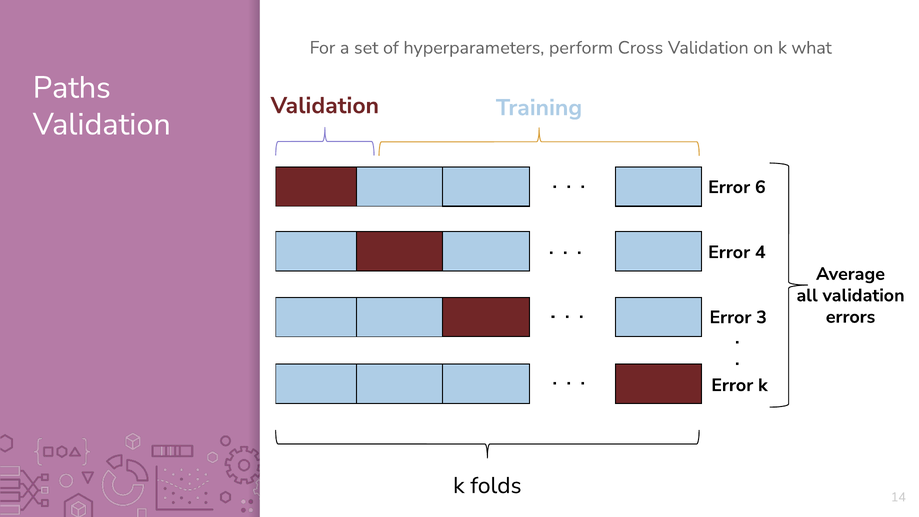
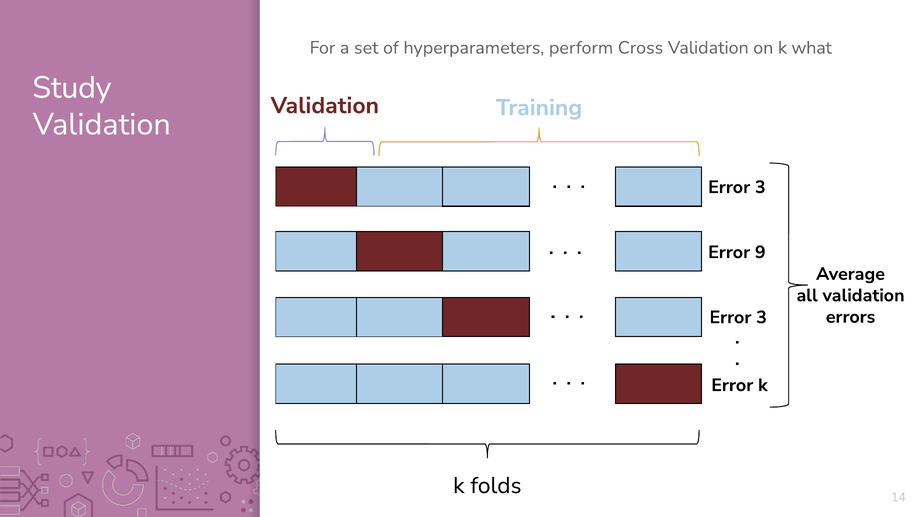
Paths: Paths -> Study
6 at (760, 187): 6 -> 3
4: 4 -> 9
